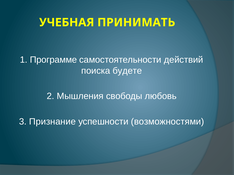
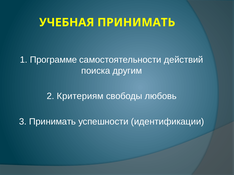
будете: будете -> другим
Мышления: Мышления -> Критериям
3 Признание: Признание -> Принимать
возможностями: возможностями -> идентификации
